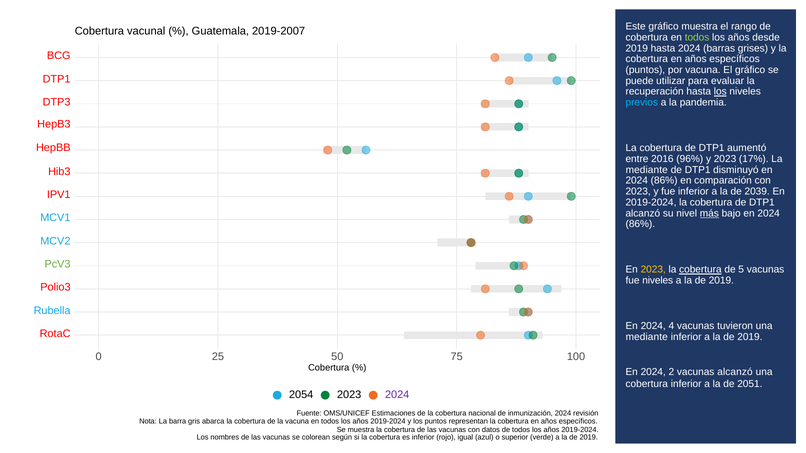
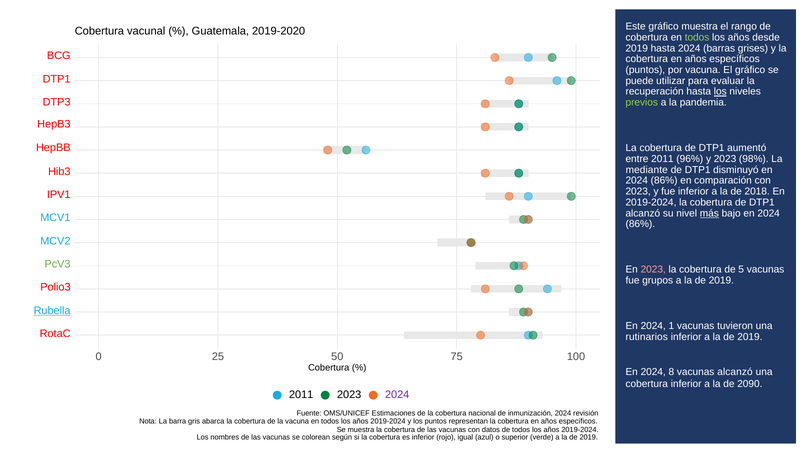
2019-2007: 2019-2007 -> 2019-2020
previos colour: light blue -> light green
entre 2016: 2016 -> 2011
17%: 17% -> 98%
2039: 2039 -> 2018
2023 at (653, 270) colour: yellow -> pink
cobertura at (700, 270) underline: present -> none
fue niveles: niveles -> grupos
Rubella underline: none -> present
4: 4 -> 1
mediante at (647, 337): mediante -> rutinarios
2: 2 -> 8
2051: 2051 -> 2090
2054 at (301, 395): 2054 -> 2011
